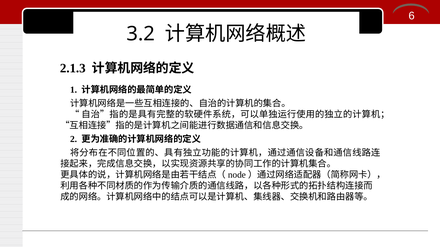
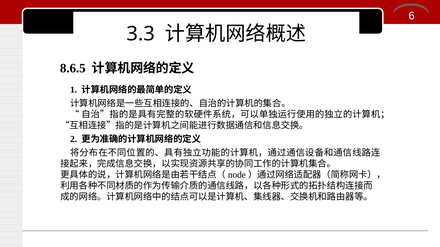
3.2: 3.2 -> 3.3
2.1.3: 2.1.3 -> 8.6.5
